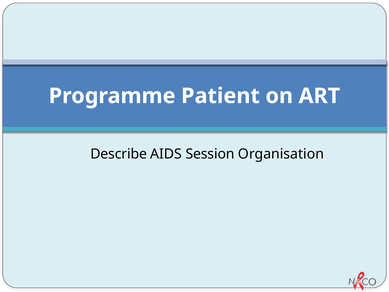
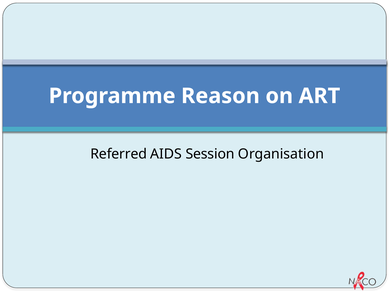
Patient: Patient -> Reason
Describe: Describe -> Referred
